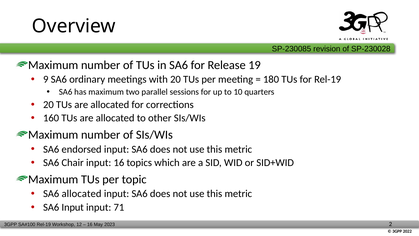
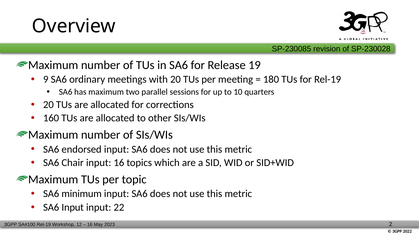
SA6 allocated: allocated -> minimum
71: 71 -> 22
